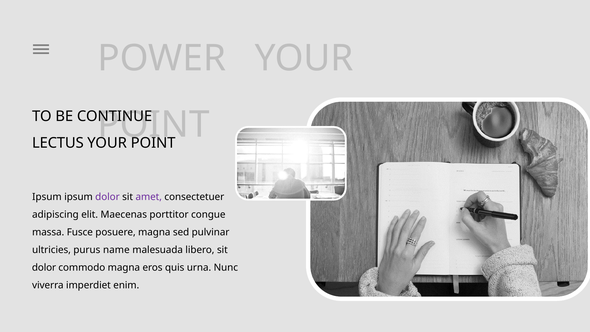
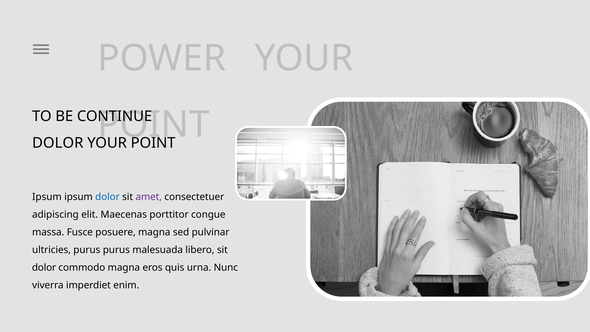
LECTUS at (58, 143): LECTUS -> DOLOR
dolor at (107, 197) colour: purple -> blue
purus name: name -> purus
